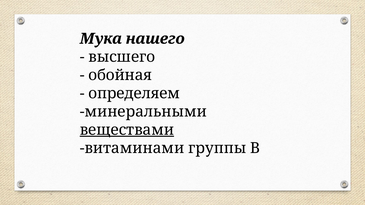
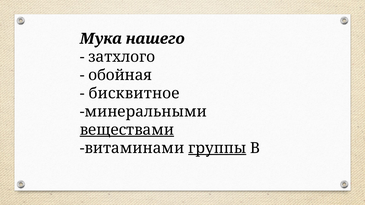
высшего: высшего -> затхлого
определяем: определяем -> бисквитное
группы underline: none -> present
